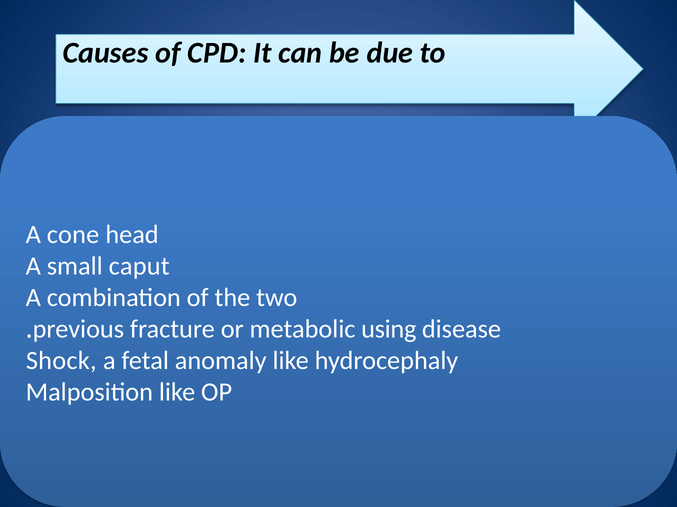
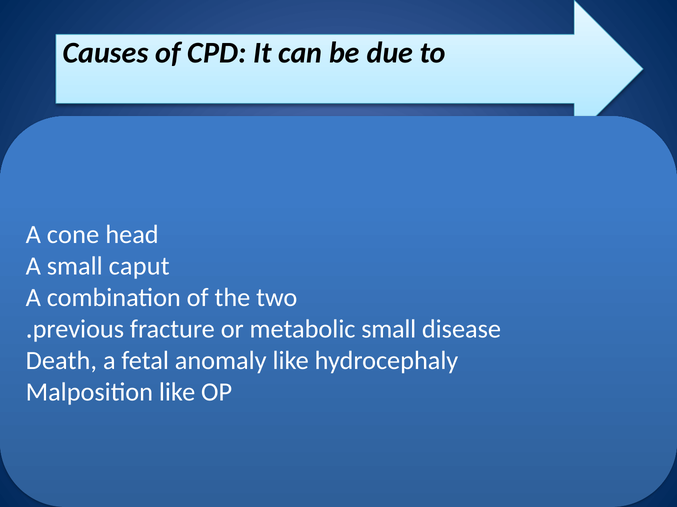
metabolic using: using -> small
Shock: Shock -> Death
